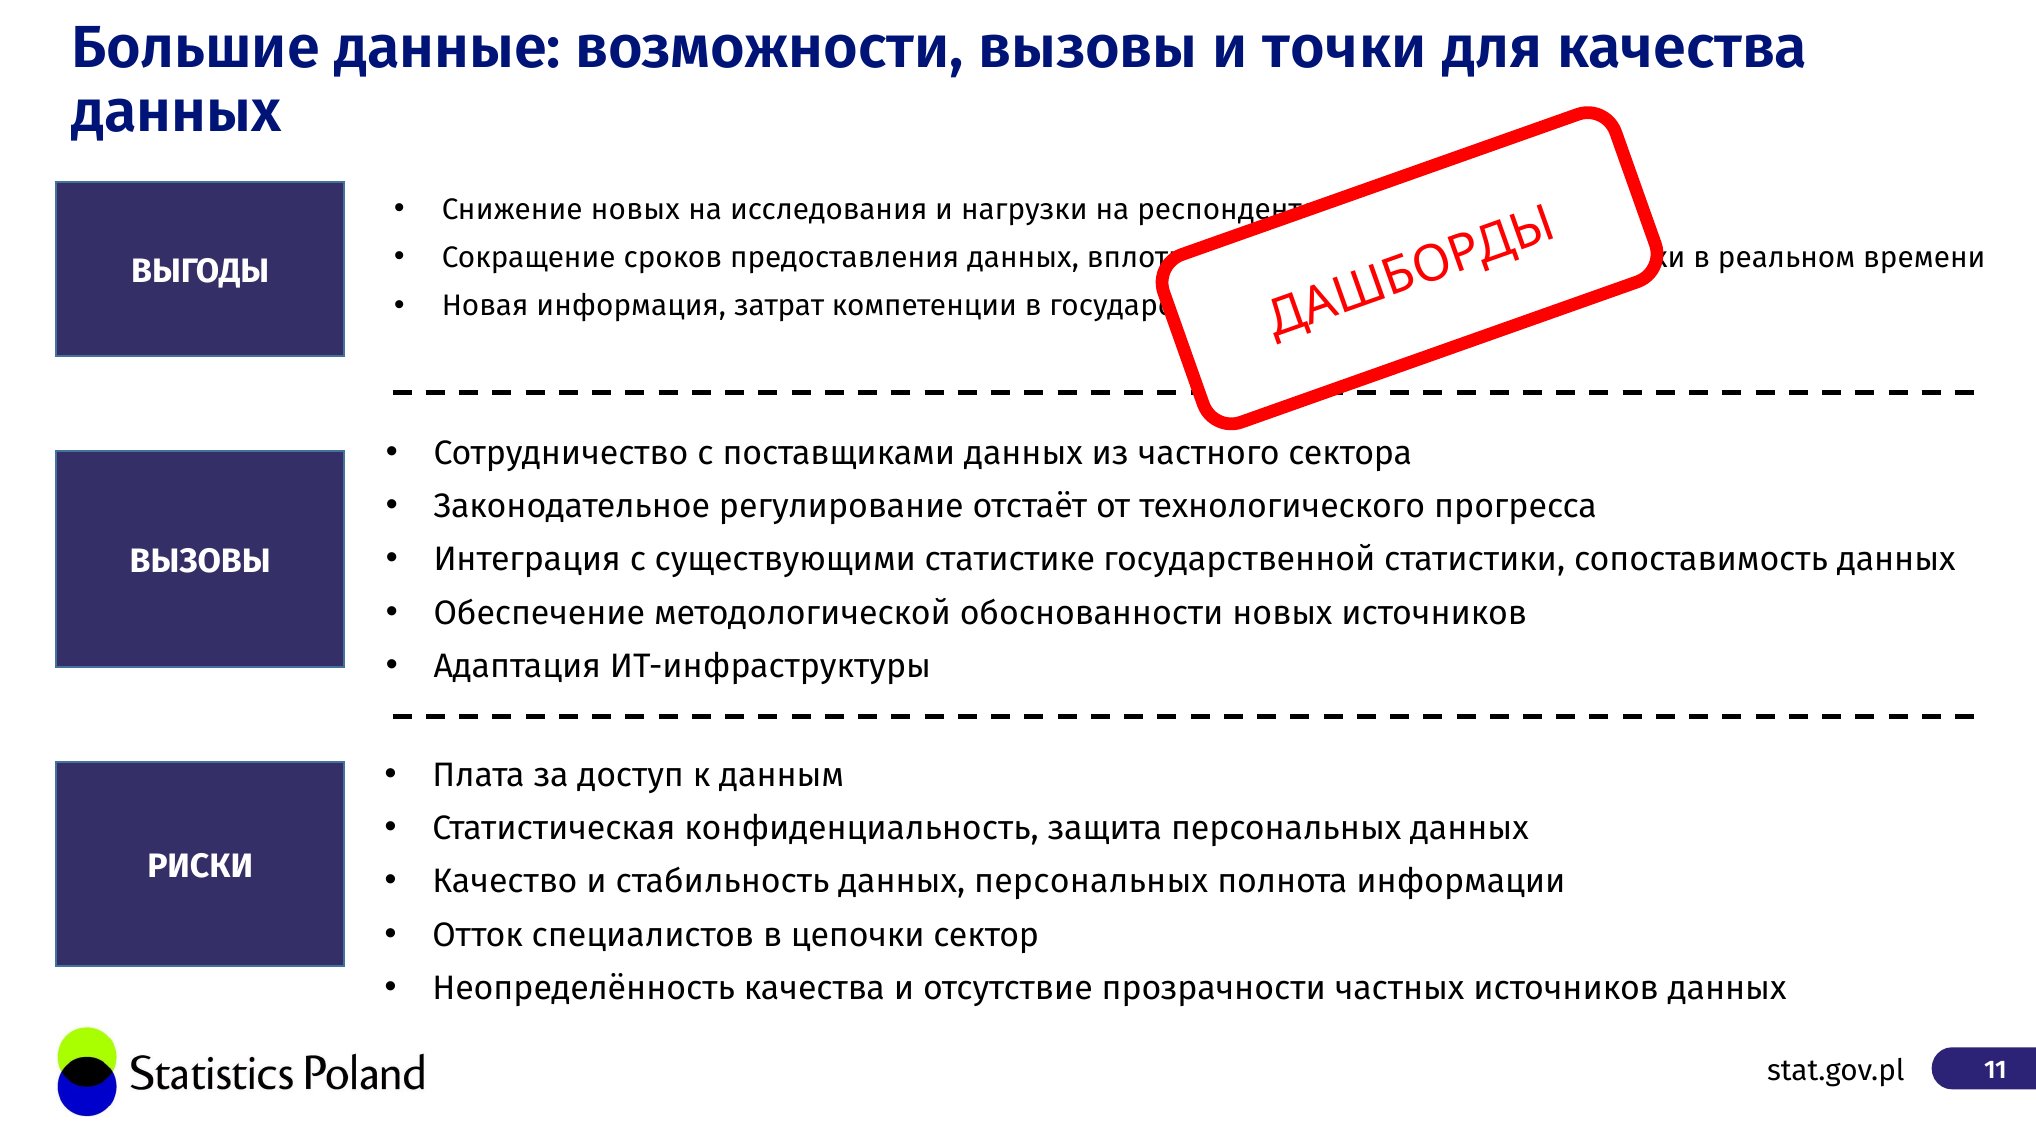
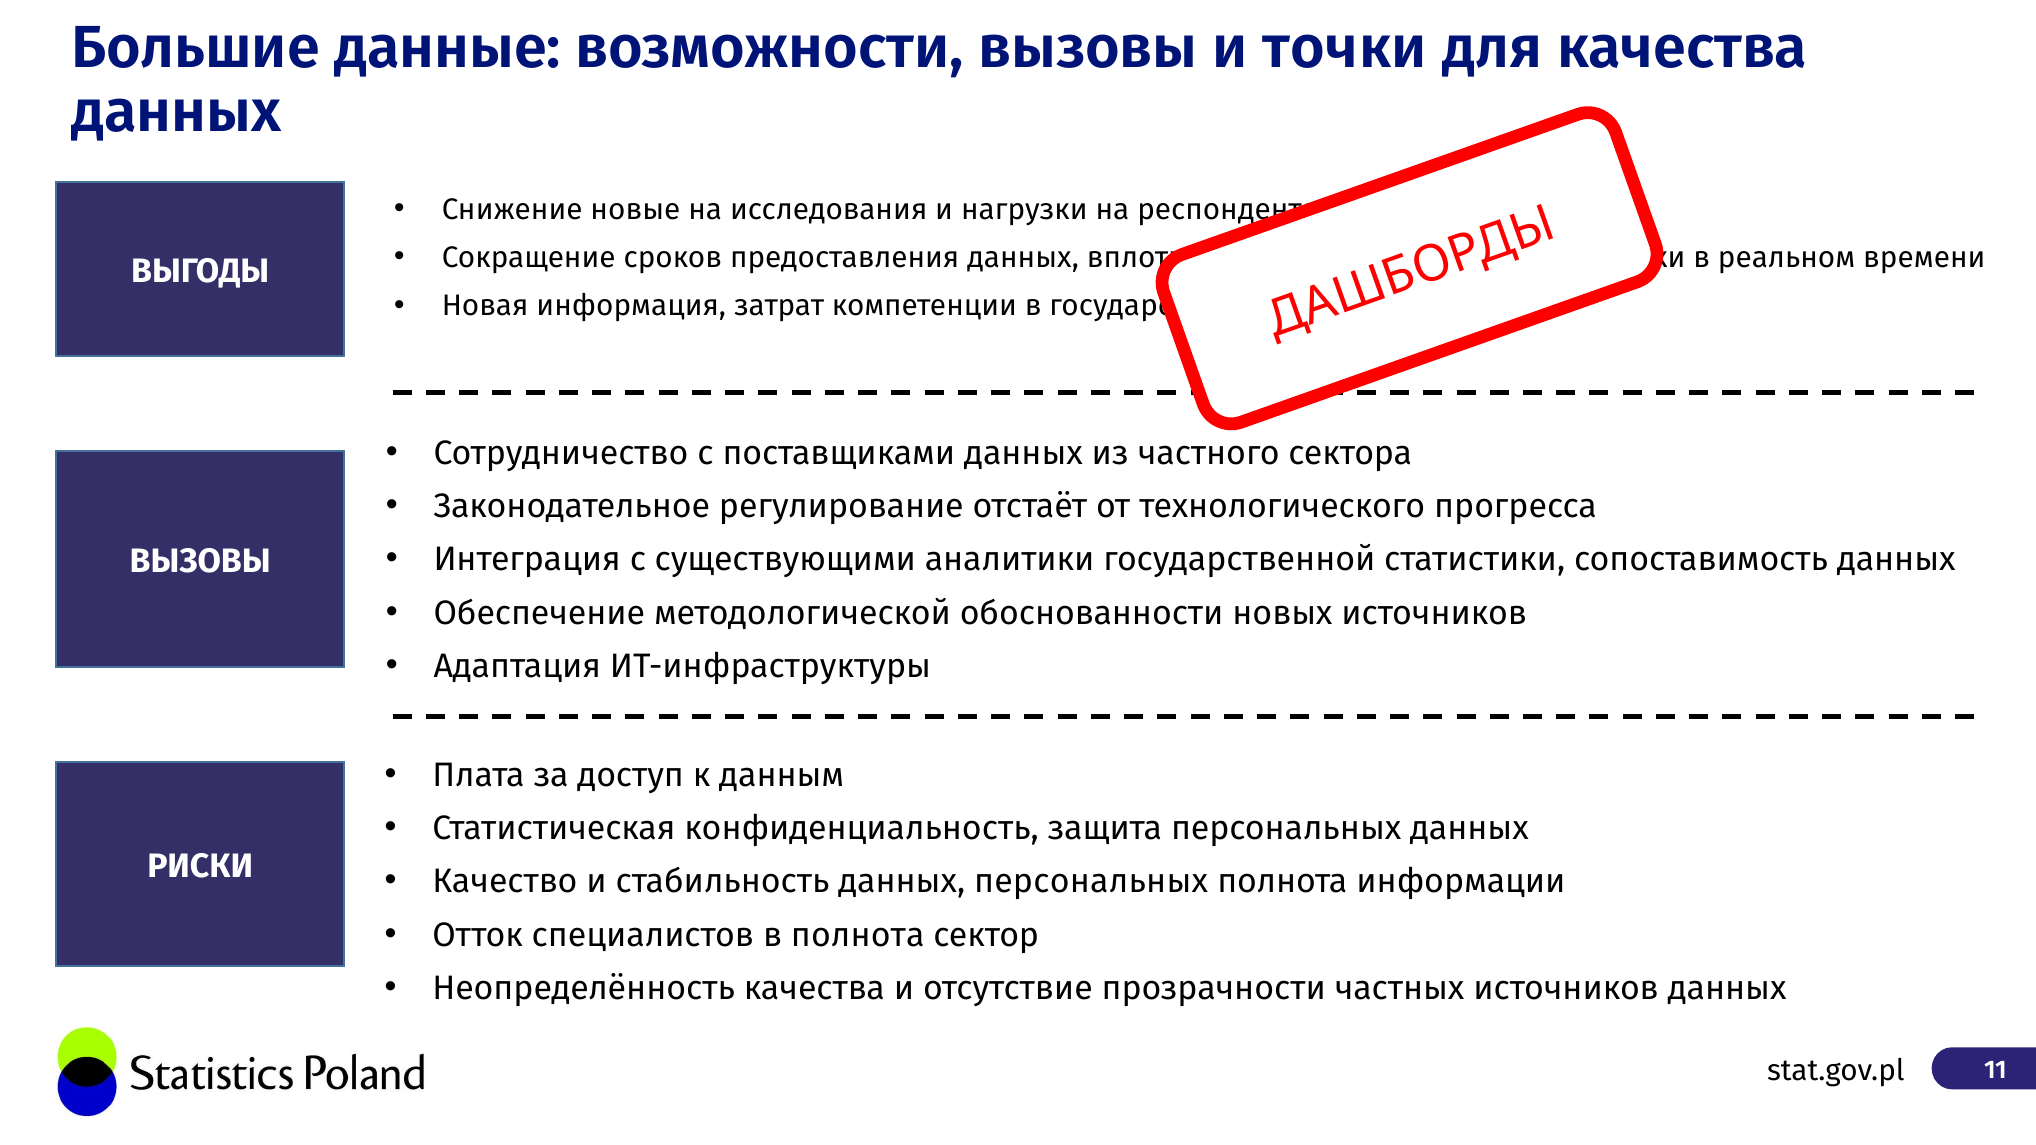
Снижение новых: новых -> новые
существующими статистике: статистике -> аналитики
в цепочки: цепочки -> полнота
